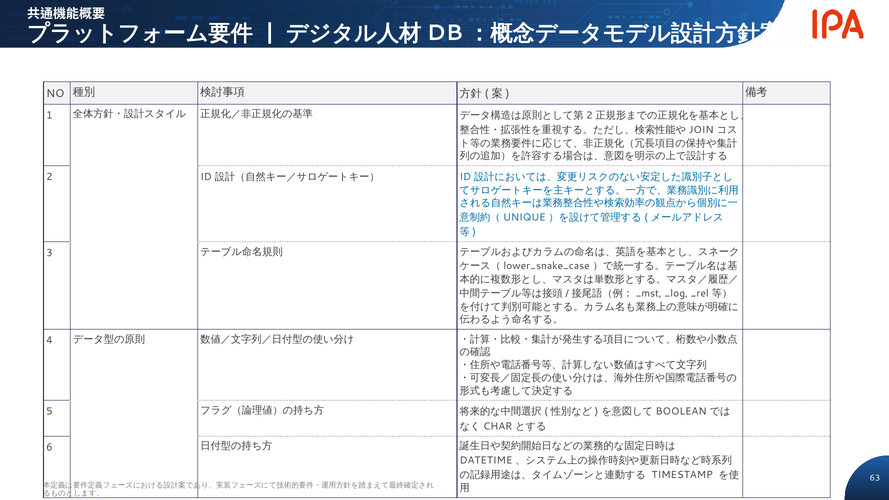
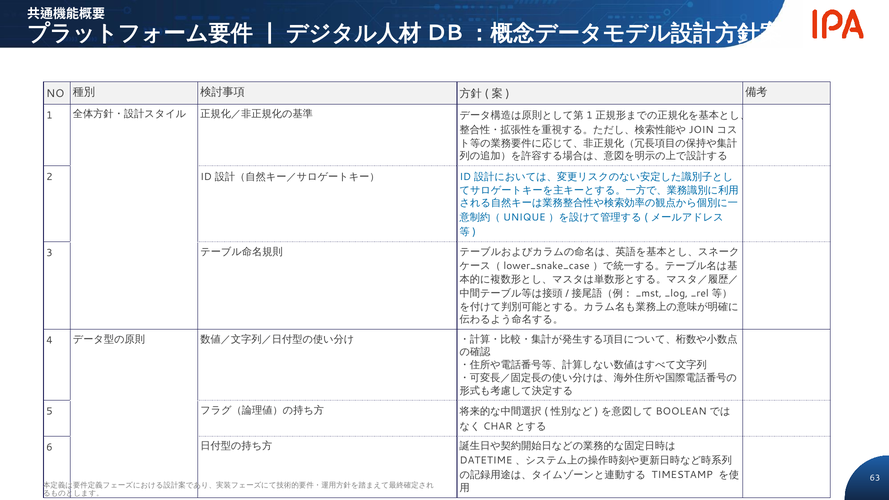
2 at (589, 115): 2 -> 1
